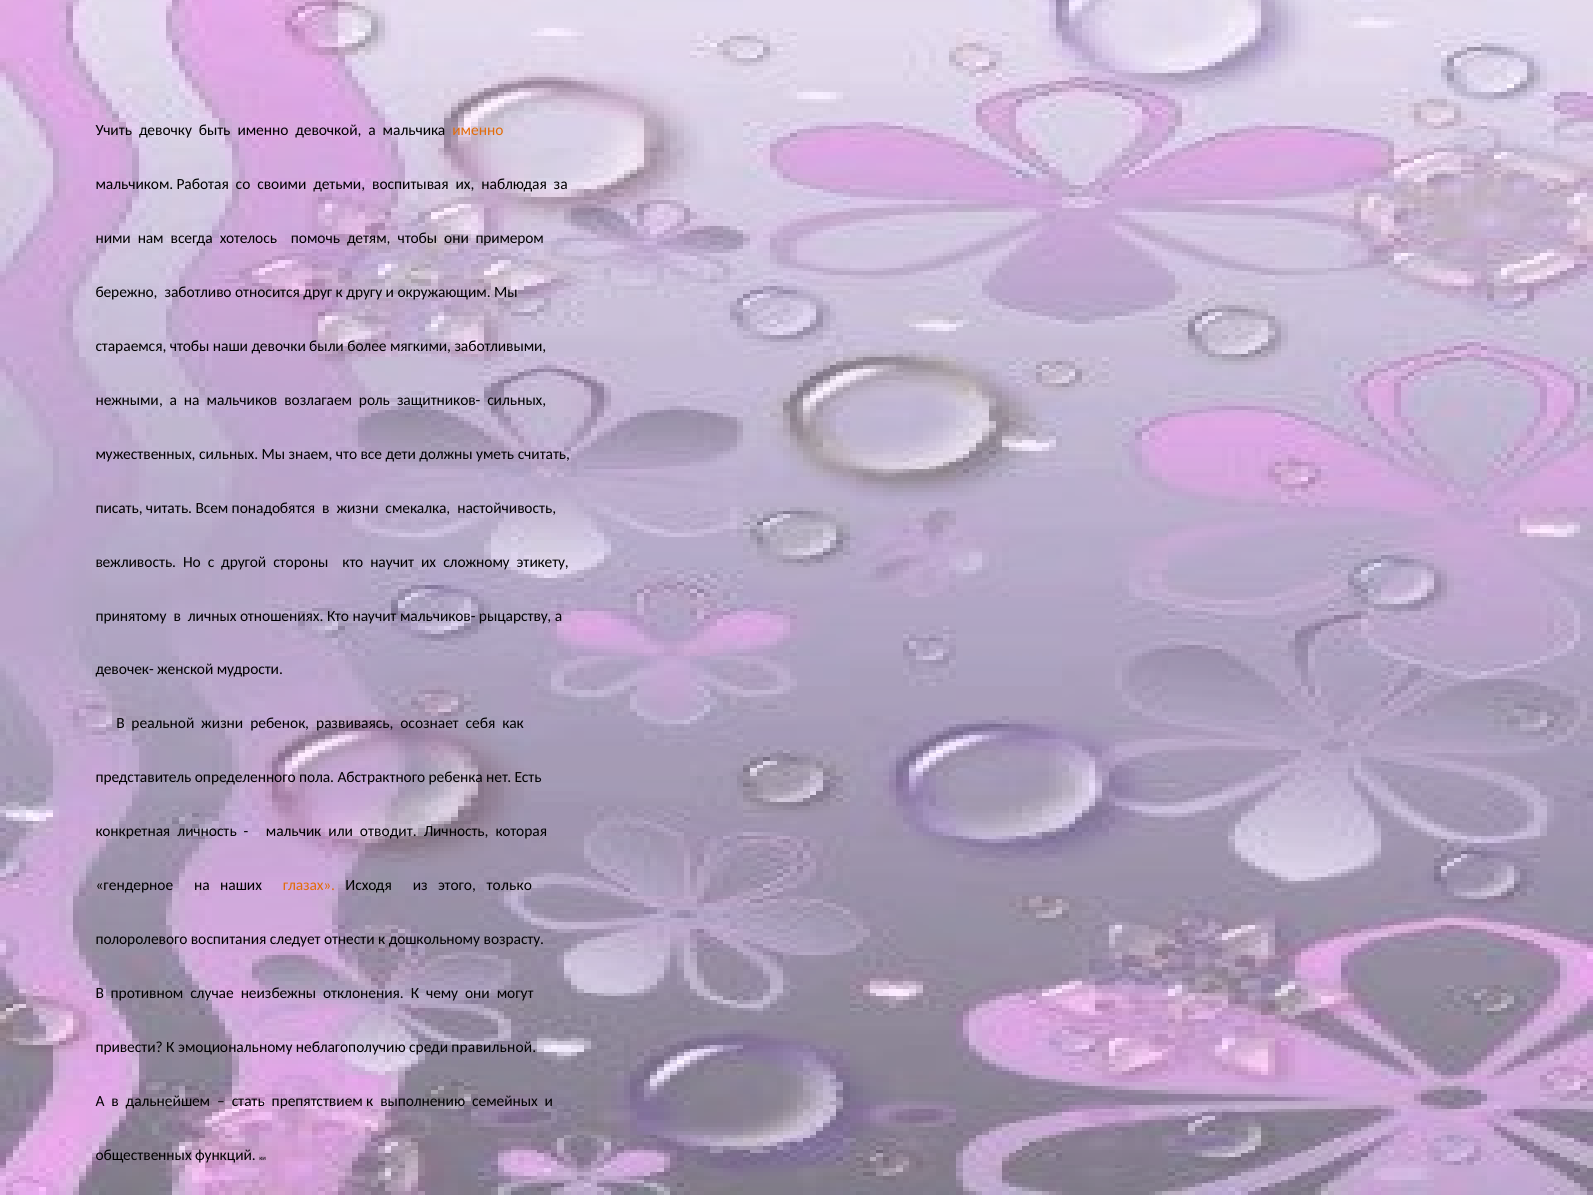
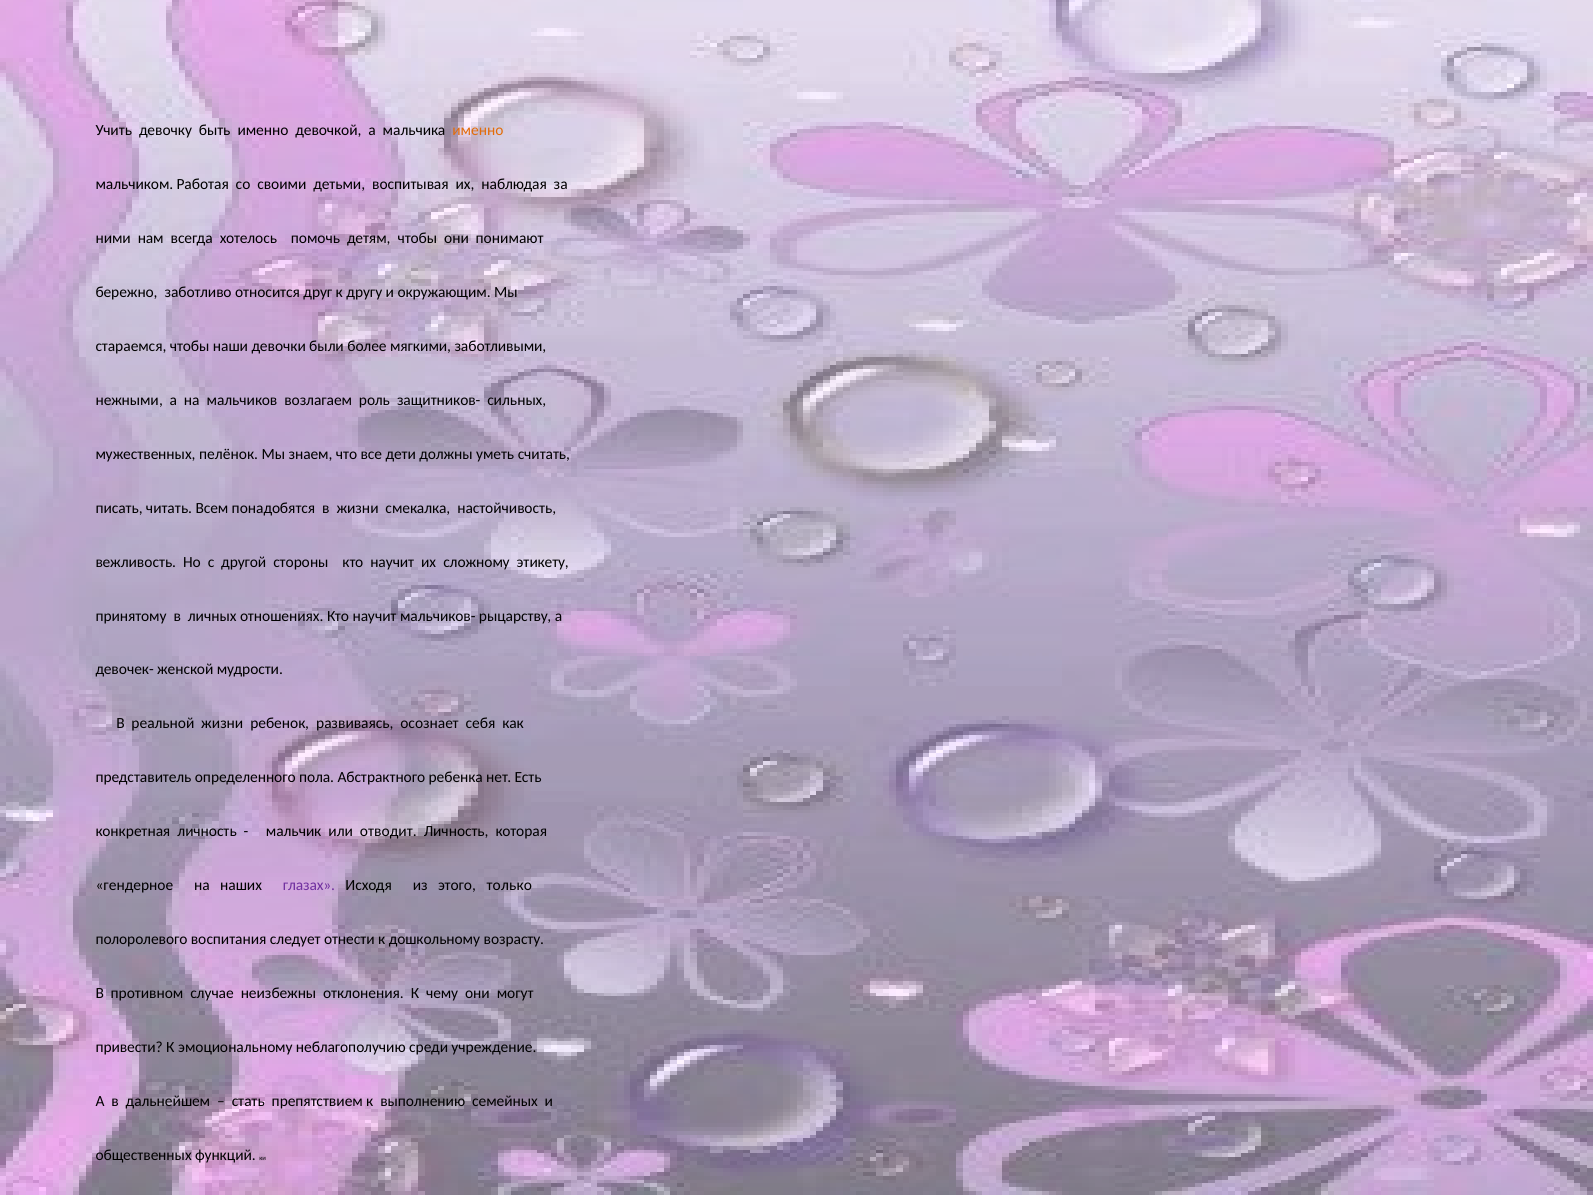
примером: примером -> понимают
мужественных сильных: сильных -> пелёнок
глазах colour: orange -> purple
правильной: правильной -> учреждение
